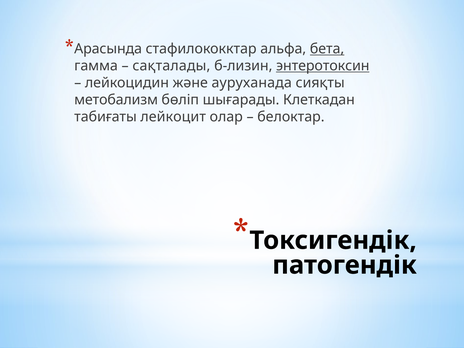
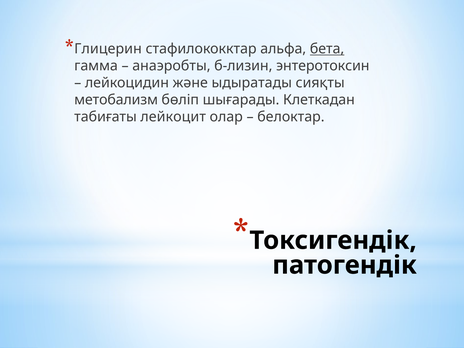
Арасында: Арасында -> Глицерин
сақталады: сақталады -> анаэробты
энтеротоксин underline: present -> none
ауруханада: ауруханада -> ыдыратады
